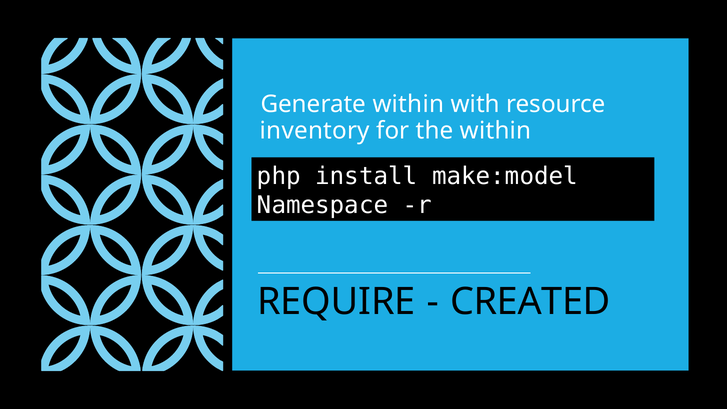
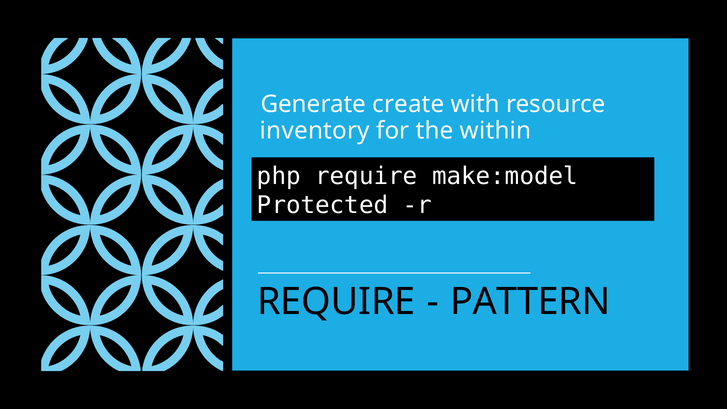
Generate within: within -> create
php install: install -> require
Namespace: Namespace -> Protected
CREATED: CREATED -> PATTERN
